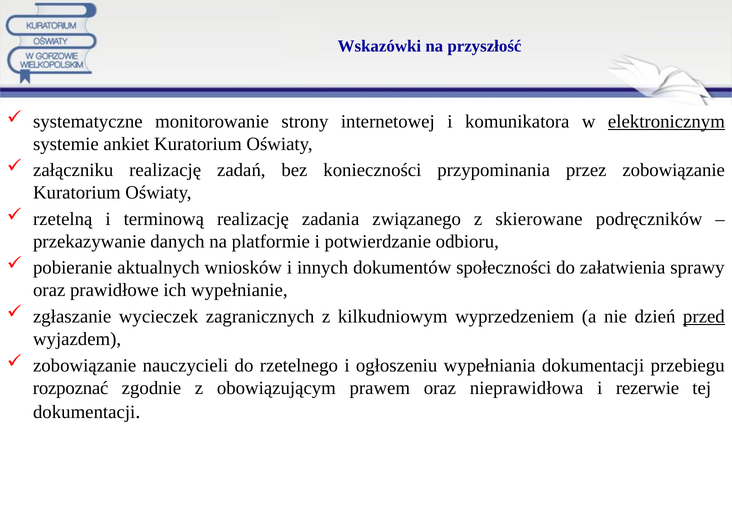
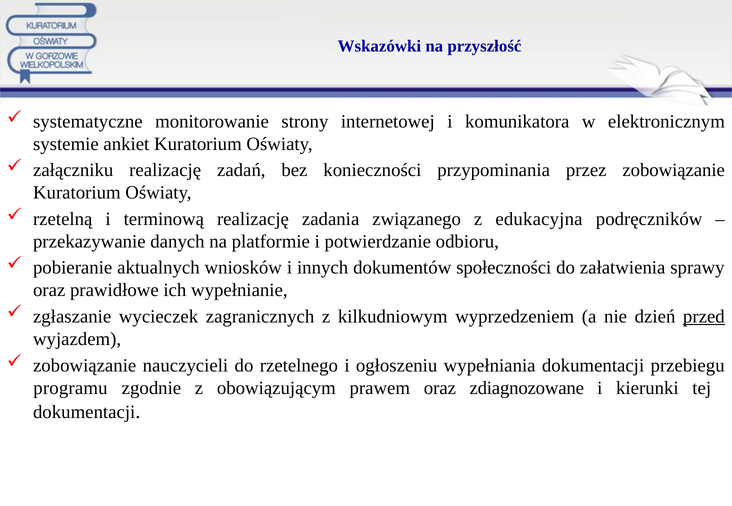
elektronicznym underline: present -> none
skierowane: skierowane -> edukacyjna
rozpoznać: rozpoznać -> programu
nieprawidłowa: nieprawidłowa -> zdiagnozowane
rezerwie: rezerwie -> kierunki
